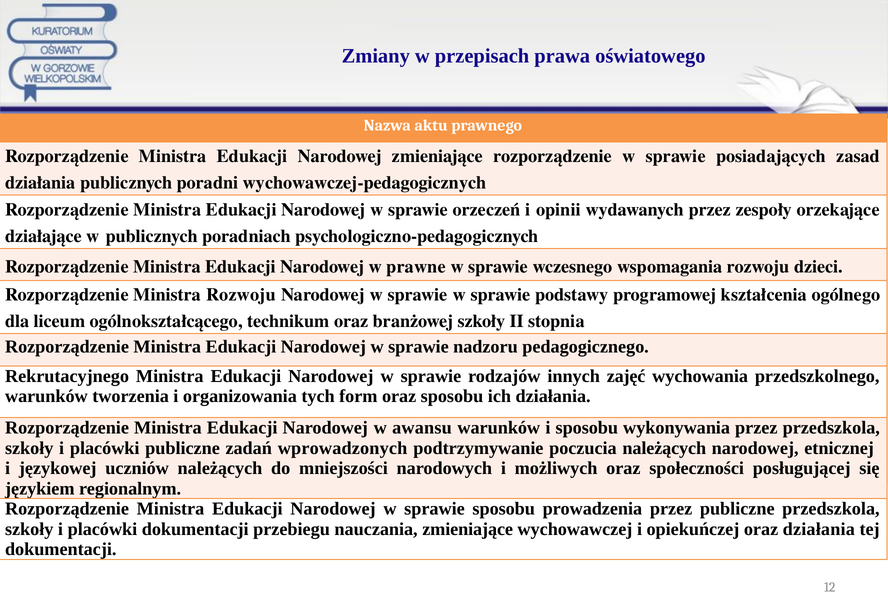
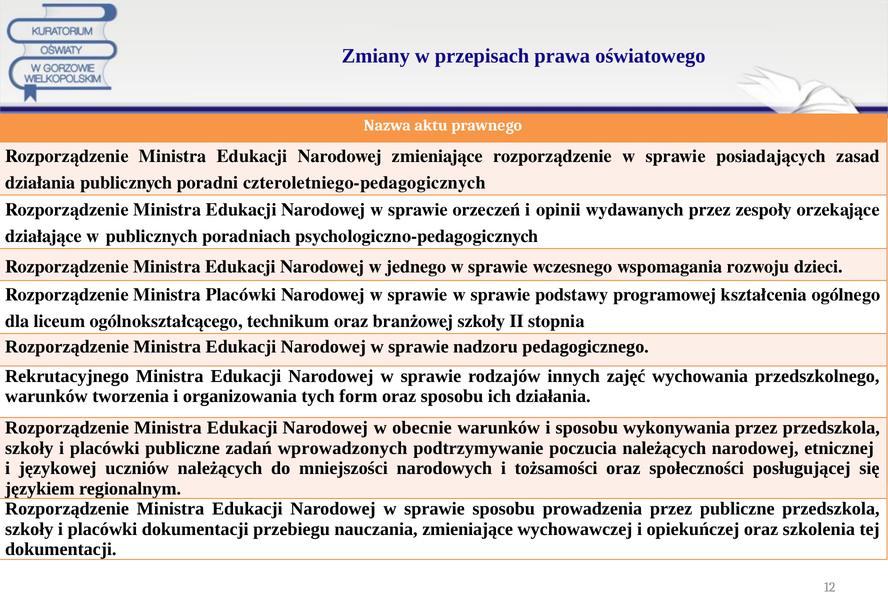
wychowawczej-pedagogicznych: wychowawczej-pedagogicznych -> czteroletniego-pedagogicznych
prawne: prawne -> jednego
Ministra Rozwoju: Rozwoju -> Placówki
awansu: awansu -> obecnie
możliwych: możliwych -> tożsamości
oraz działania: działania -> szkolenia
